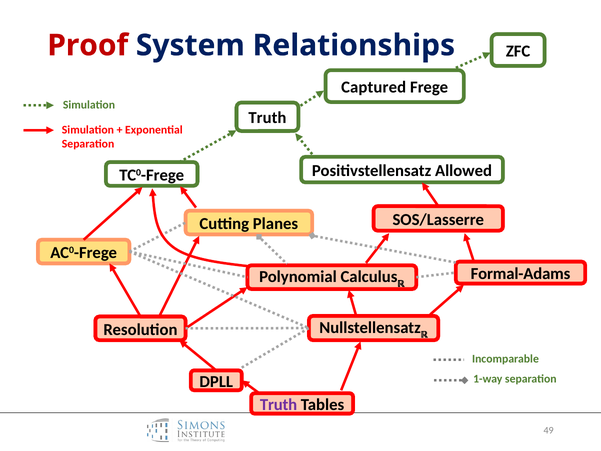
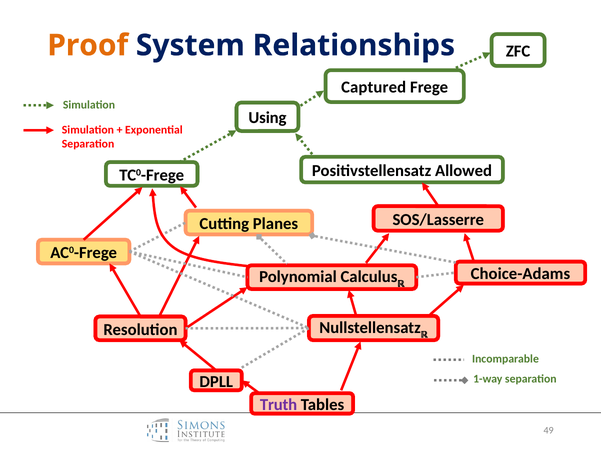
Proof colour: red -> orange
Truth at (267, 118): Truth -> Using
Formal-Adams: Formal-Adams -> Choice-Adams
